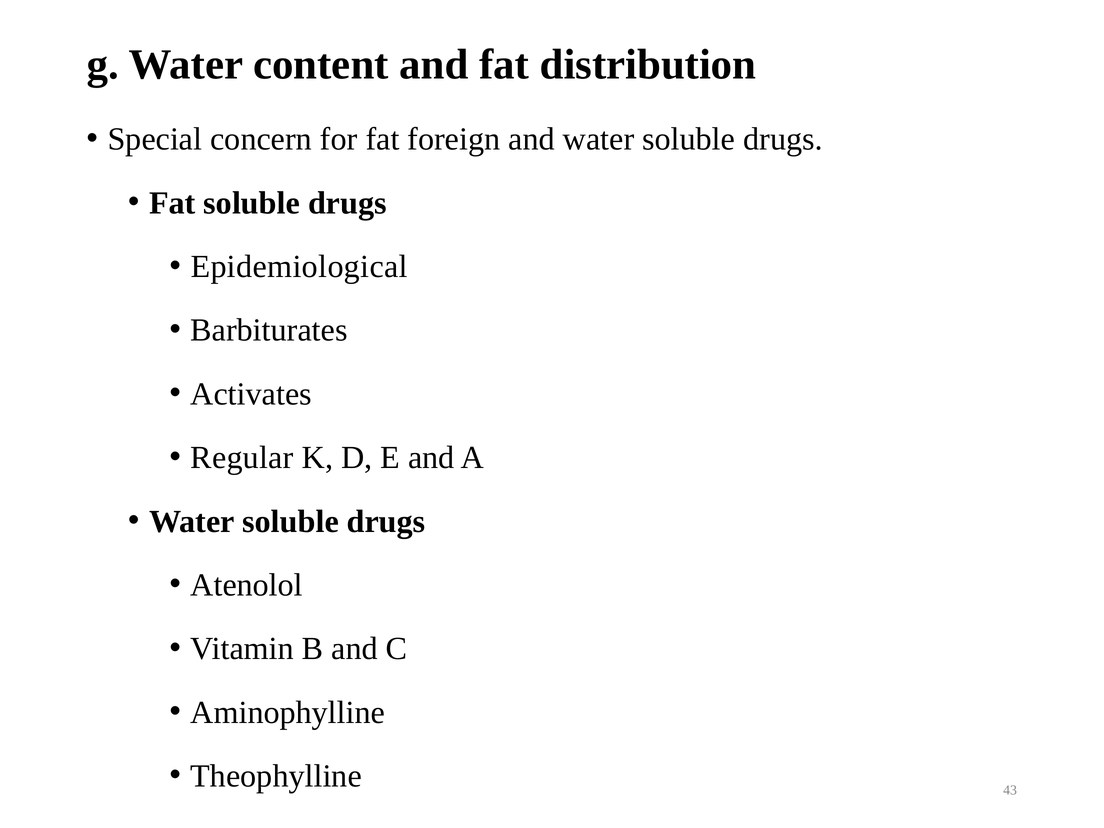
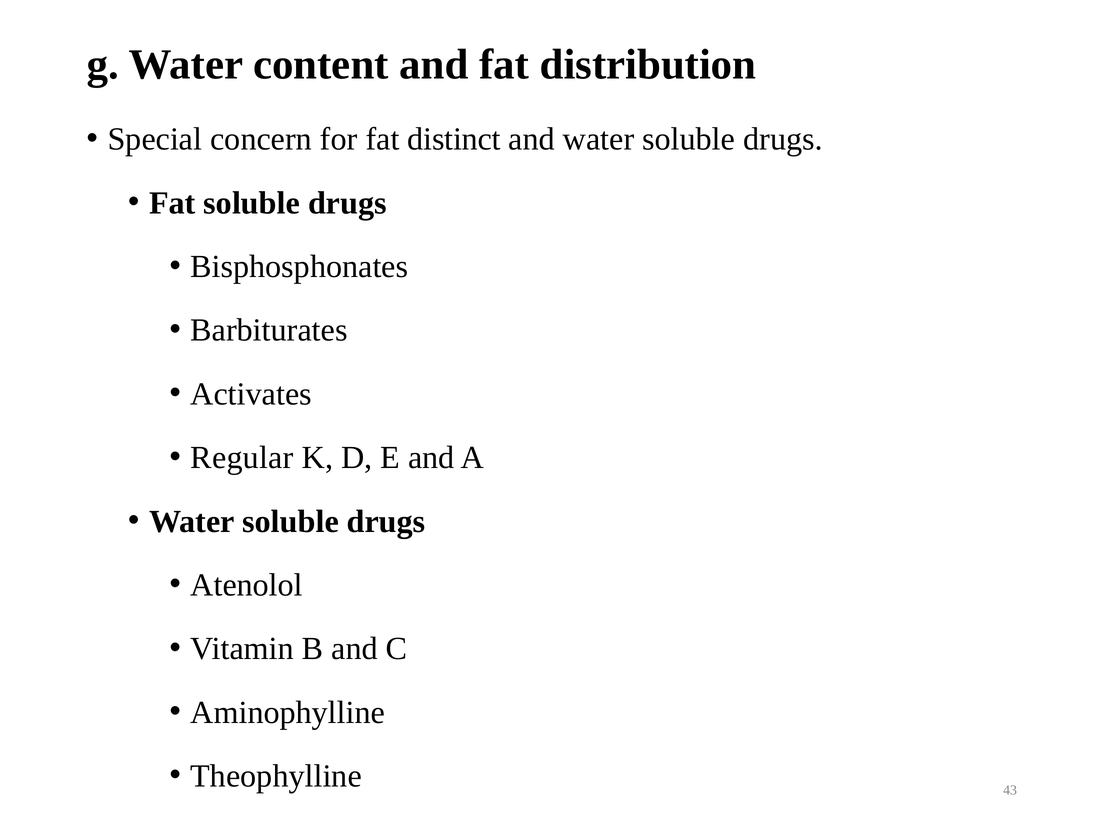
foreign: foreign -> distinct
Epidemiological: Epidemiological -> Bisphosphonates
